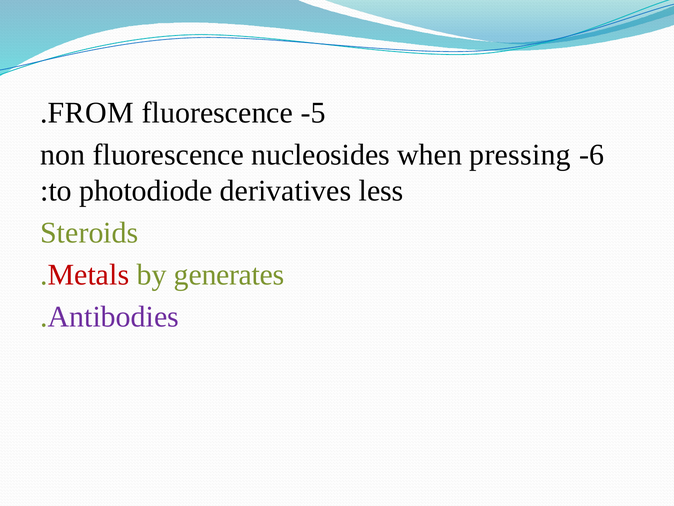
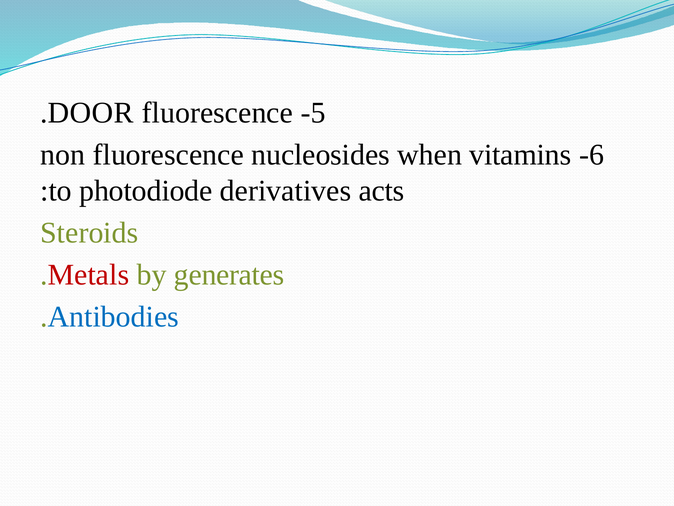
FROM: FROM -> DOOR
pressing: pressing -> vitamins
less: less -> acts
Antibodies colour: purple -> blue
